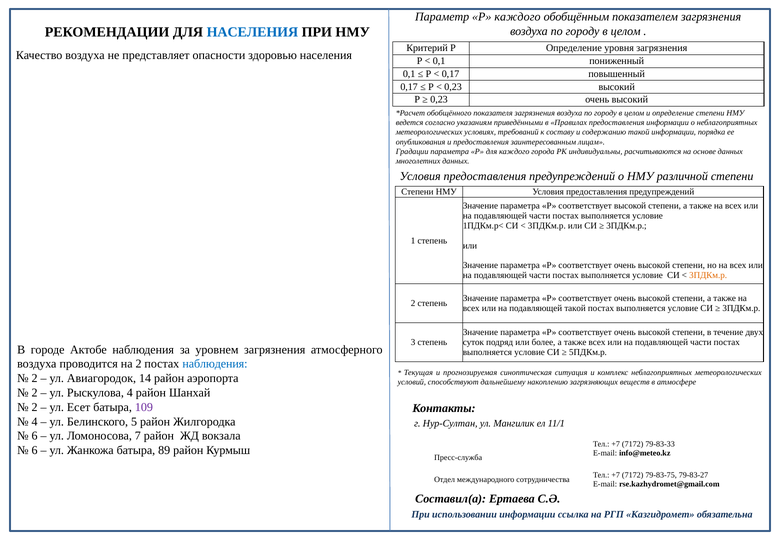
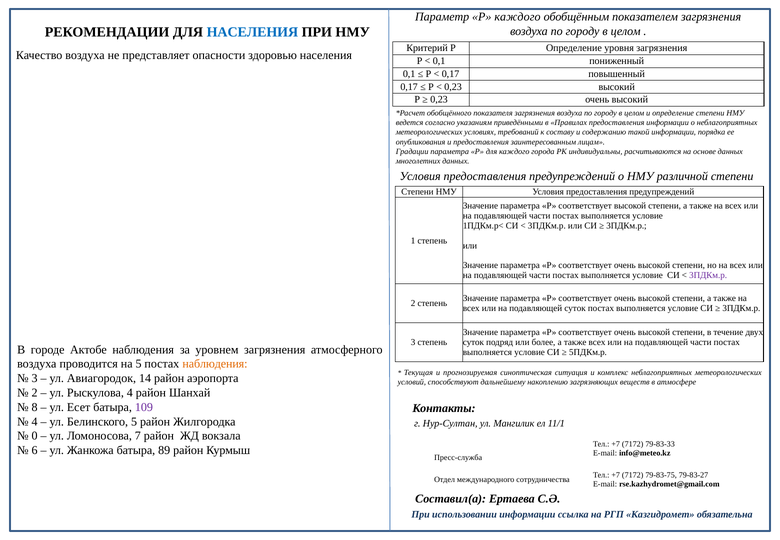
3ПДКм.р at (708, 275) colour: orange -> purple
подавляющей такой: такой -> суток
на 2: 2 -> 5
наблюдения at (215, 364) colour: blue -> orange
2 at (35, 378): 2 -> 3
2 at (35, 407): 2 -> 8
6 at (35, 436): 6 -> 0
